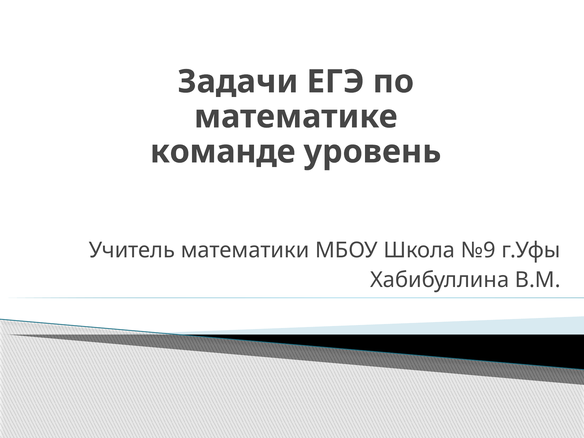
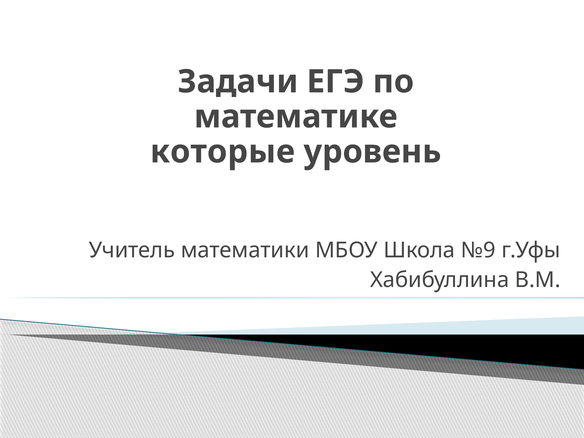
команде: команде -> которые
